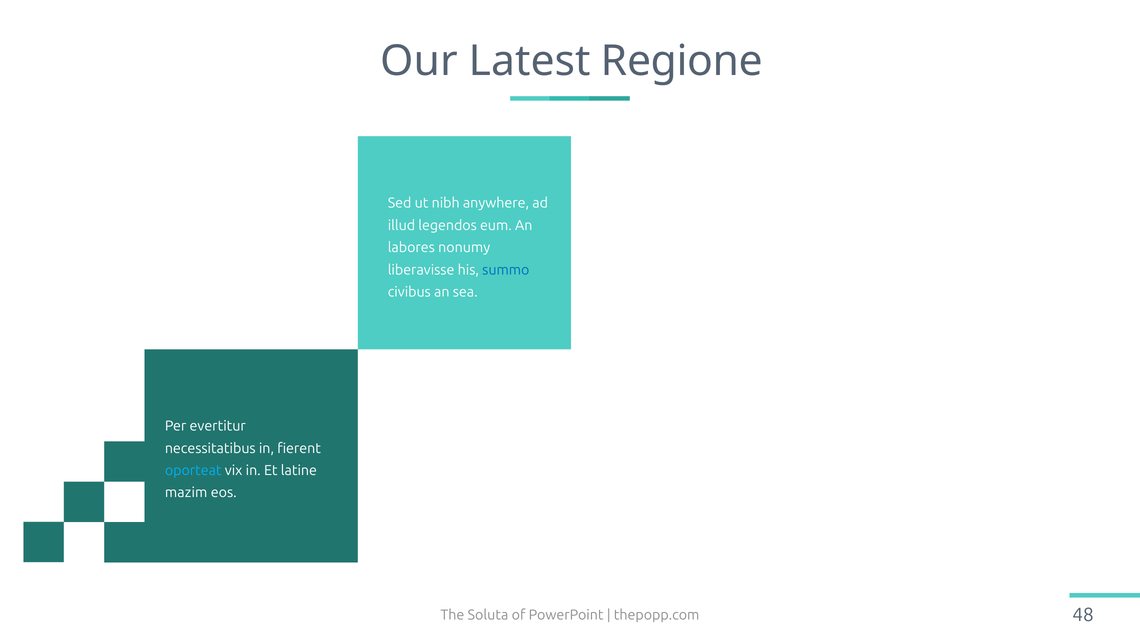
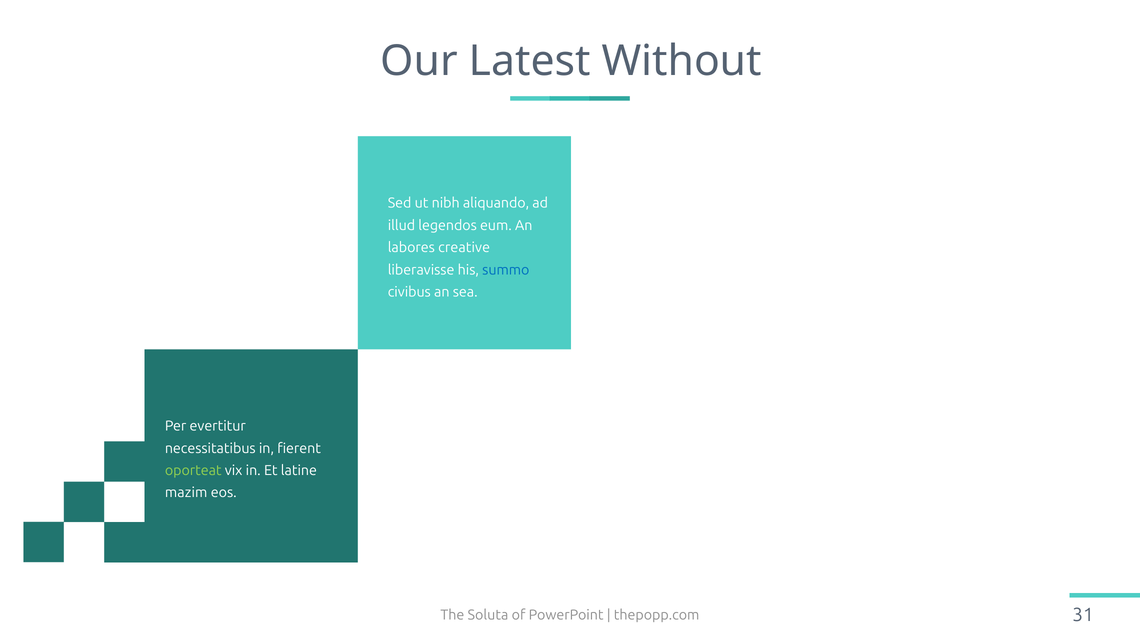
Regione: Regione -> Without
anywhere: anywhere -> aliquando
nonumy: nonumy -> creative
oporteat colour: light blue -> light green
48: 48 -> 31
